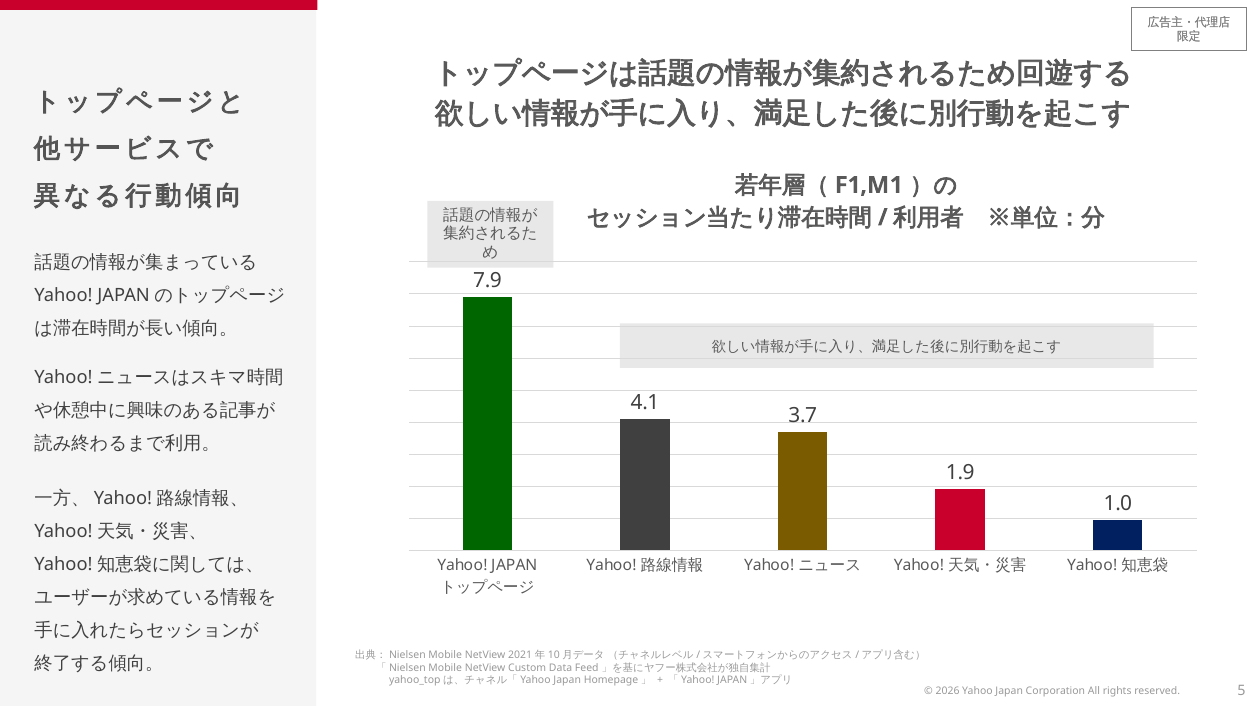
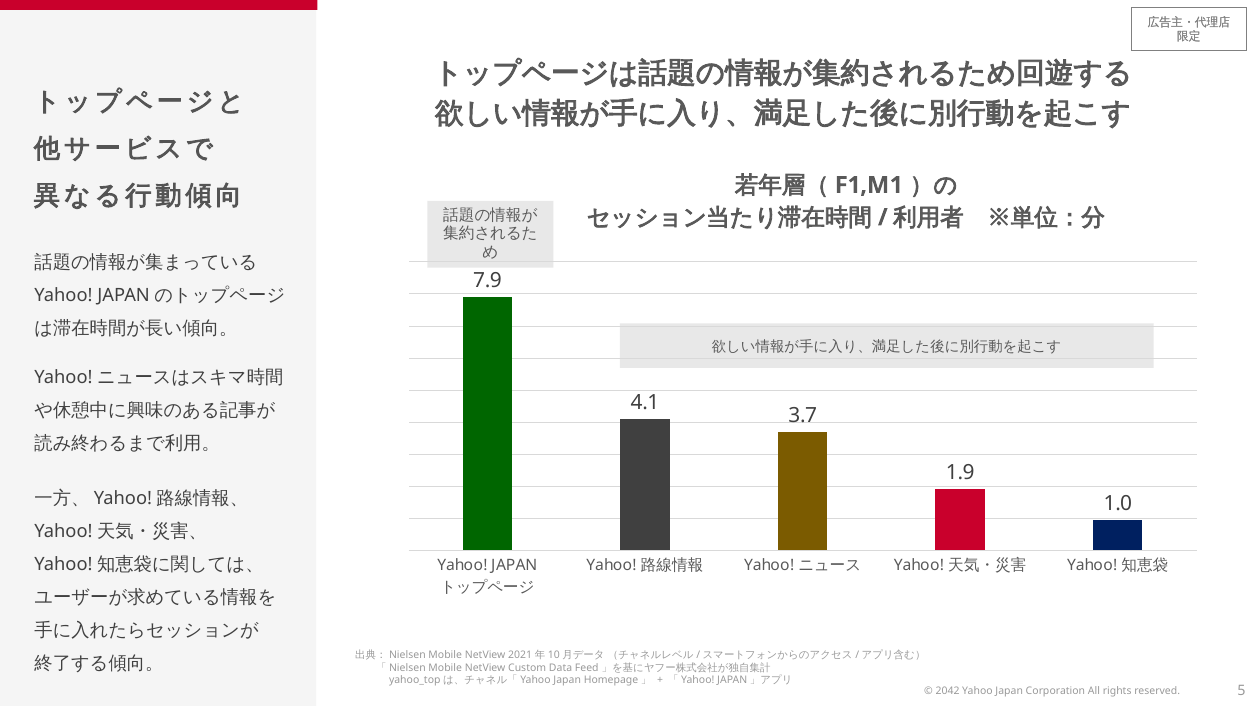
2026: 2026 -> 2042
